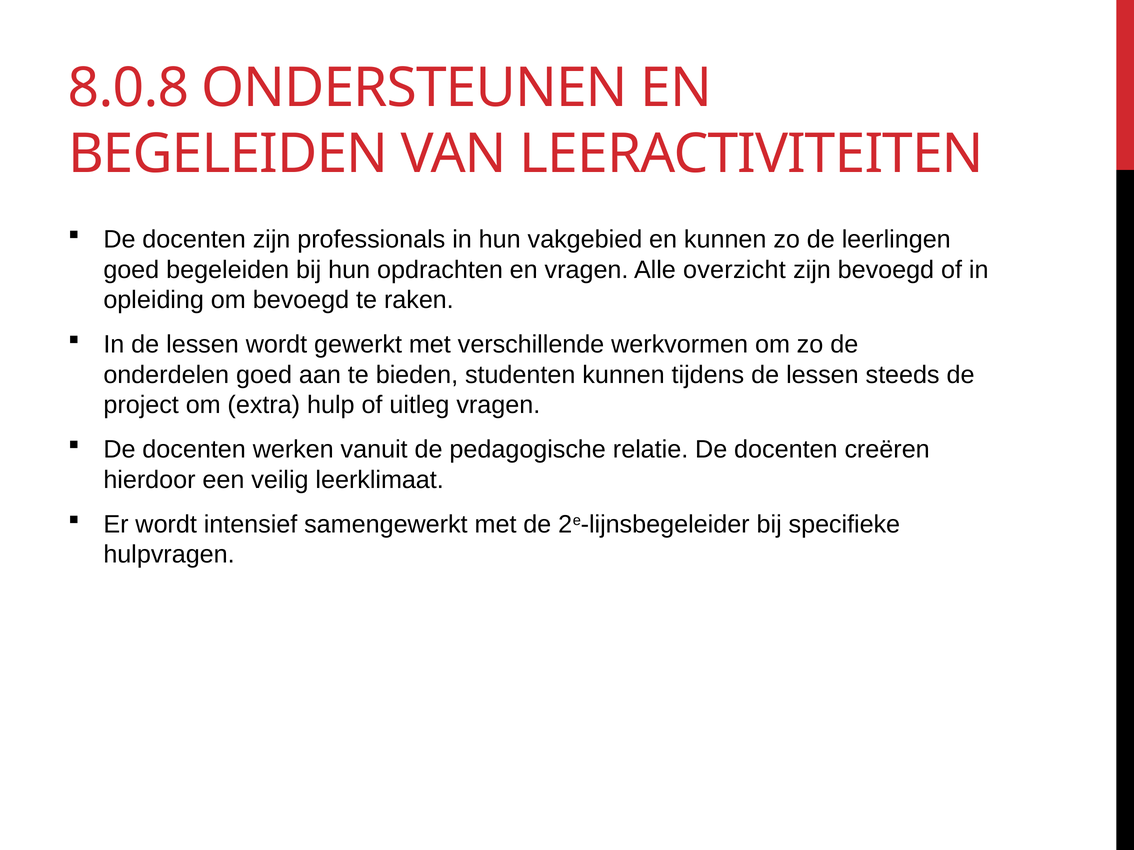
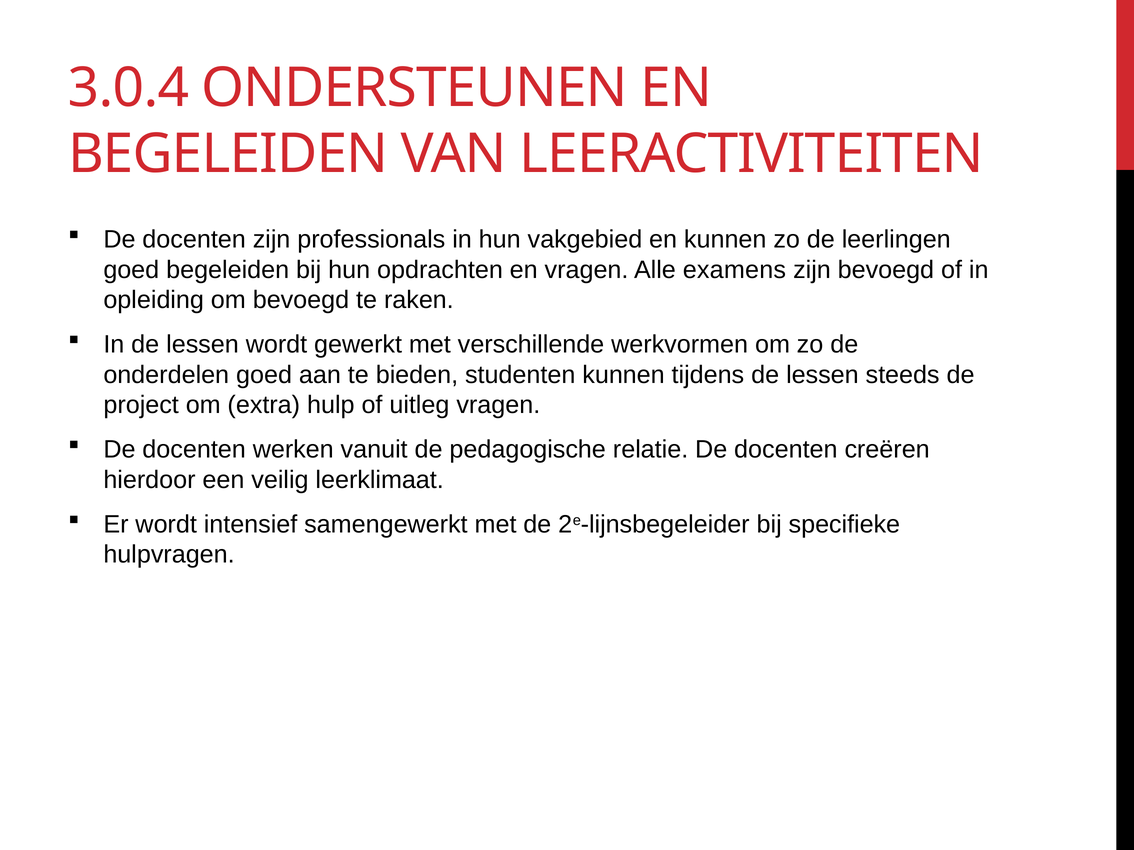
8.0.8: 8.0.8 -> 3.0.4
overzicht: overzicht -> examens
